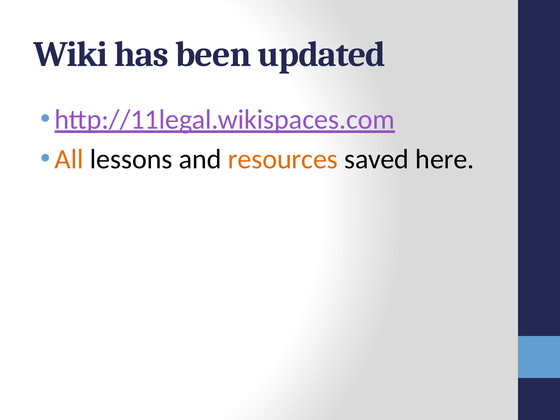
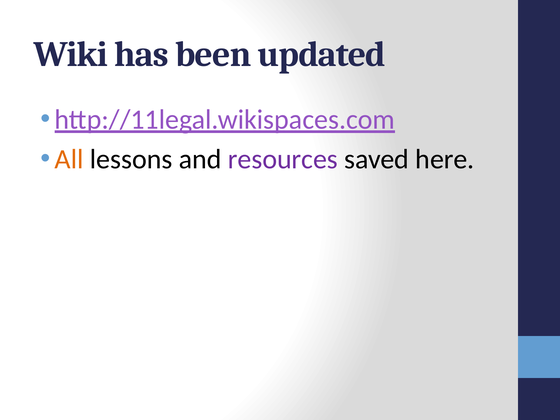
resources colour: orange -> purple
